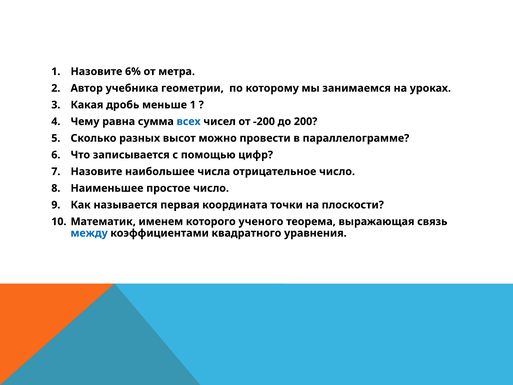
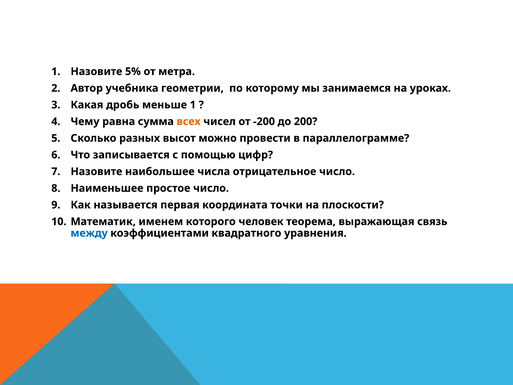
6%: 6% -> 5%
всех colour: blue -> orange
ученого: ученого -> человек
